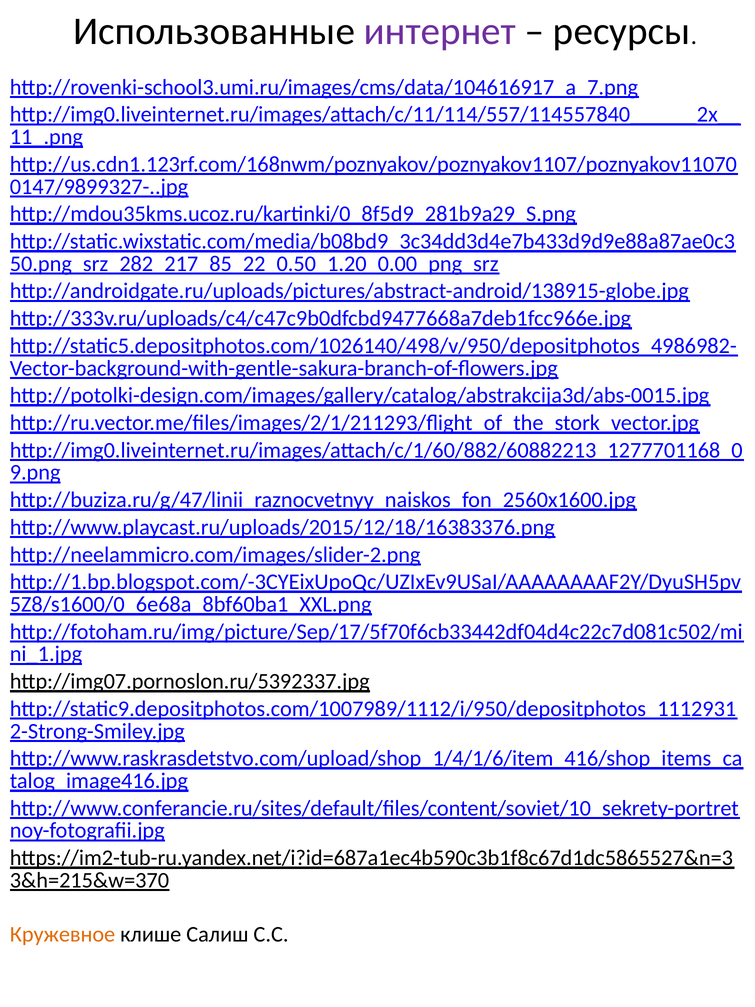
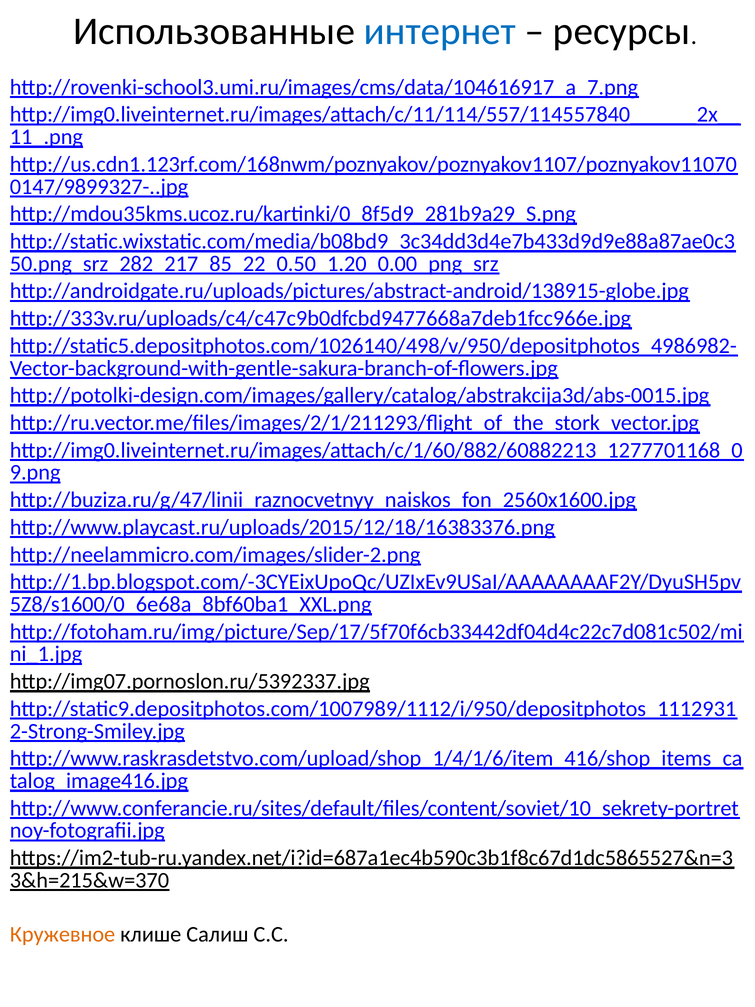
интернет colour: purple -> blue
